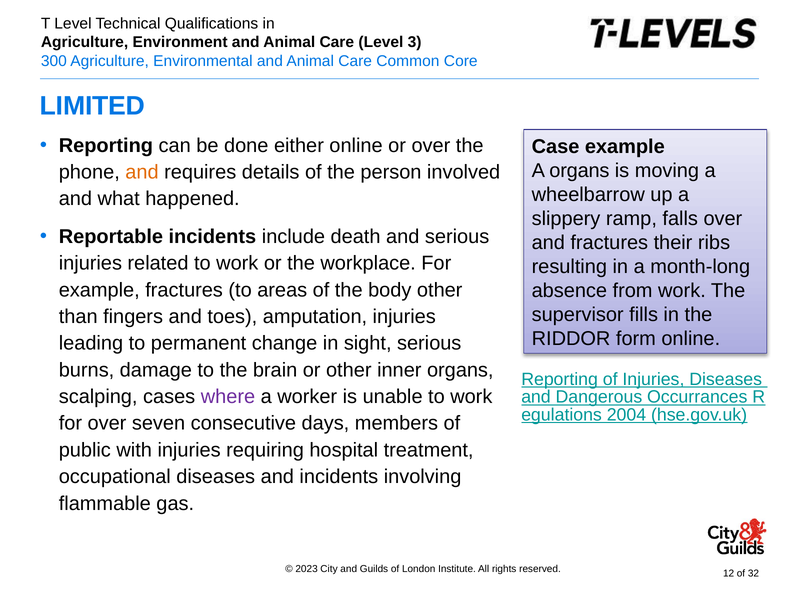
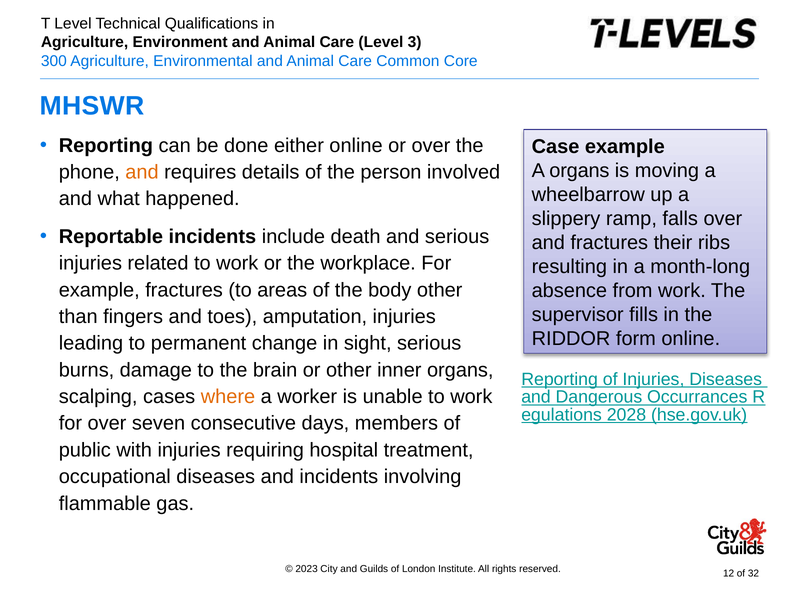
LIMITED: LIMITED -> MHSWR
where colour: purple -> orange
2004: 2004 -> 2028
